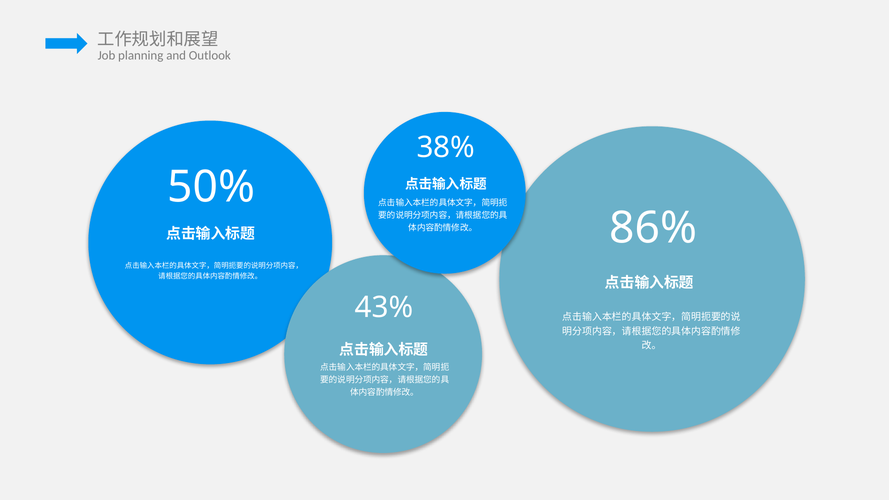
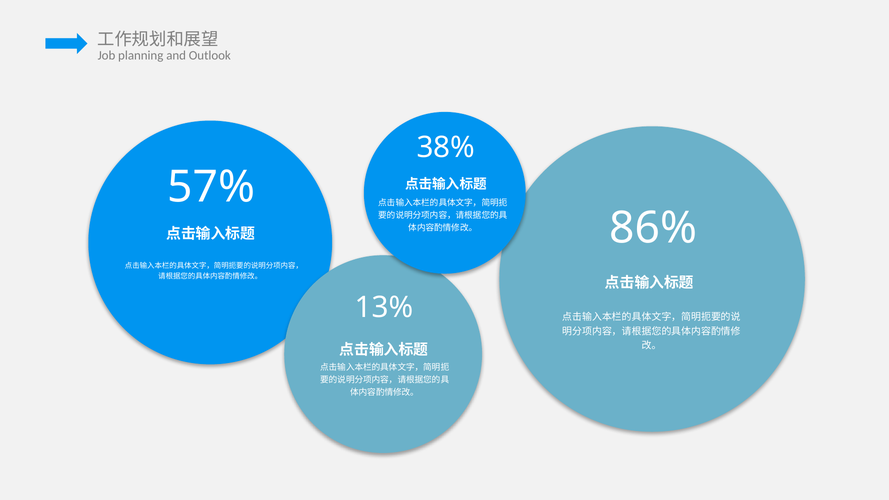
50%: 50% -> 57%
43%: 43% -> 13%
